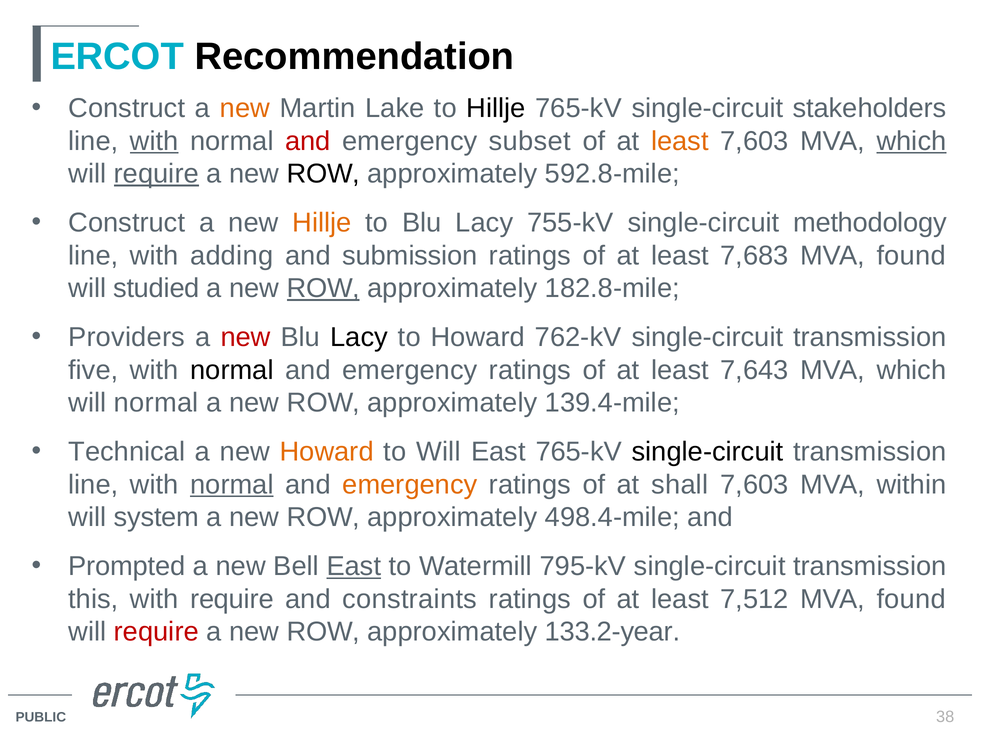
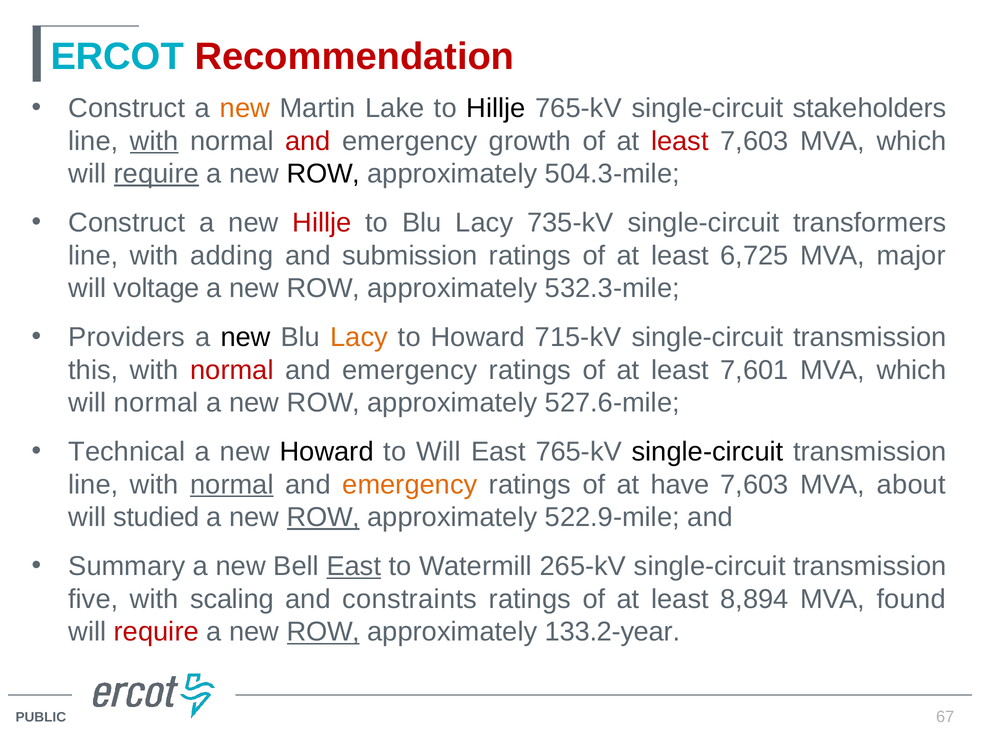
Recommendation colour: black -> red
subset: subset -> growth
least at (680, 141) colour: orange -> red
which at (911, 141) underline: present -> none
592.8-mile: 592.8-mile -> 504.3-mile
Hillje at (322, 223) colour: orange -> red
755-kV: 755-kV -> 735-kV
methodology: methodology -> transformers
7,683: 7,683 -> 6,725
found at (911, 256): found -> major
studied: studied -> voltage
ROW at (323, 288) underline: present -> none
182.8-mile: 182.8-mile -> 532.3-mile
new at (246, 338) colour: red -> black
Lacy at (359, 338) colour: black -> orange
762-kV: 762-kV -> 715-kV
five: five -> this
normal at (232, 370) colour: black -> red
7,643: 7,643 -> 7,601
139.4-mile: 139.4-mile -> 527.6-mile
Howard at (327, 452) colour: orange -> black
shall: shall -> have
within: within -> about
system: system -> studied
ROW at (323, 518) underline: none -> present
498.4-mile: 498.4-mile -> 522.9-mile
Prompted: Prompted -> Summary
795-kV: 795-kV -> 265-kV
this: this -> five
with require: require -> scaling
7,512: 7,512 -> 8,894
ROW at (323, 632) underline: none -> present
38: 38 -> 67
